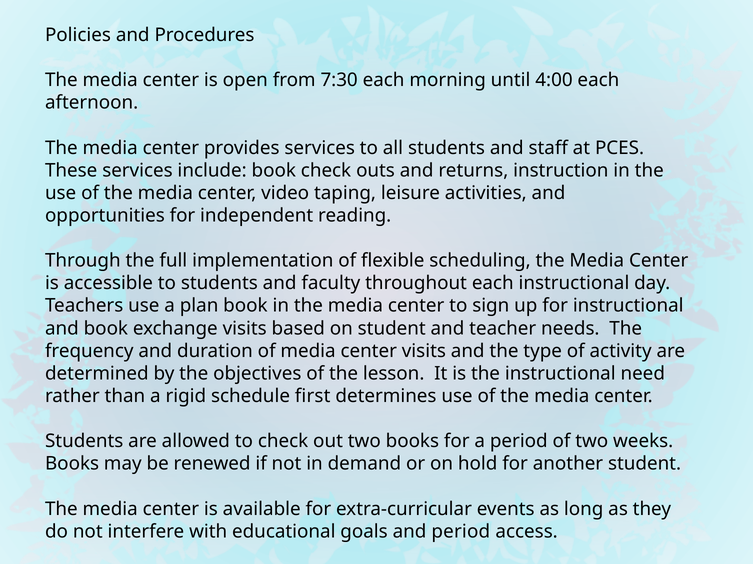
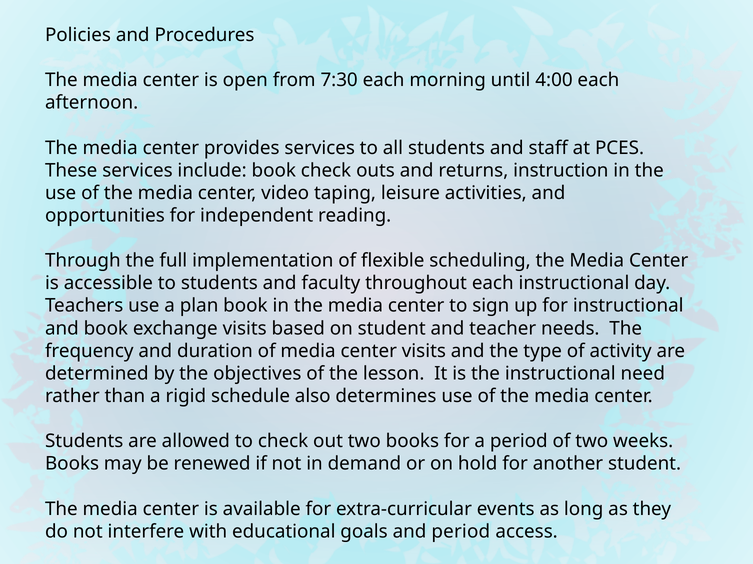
first: first -> also
